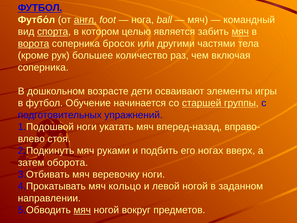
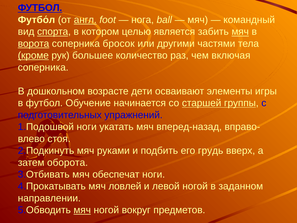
кроме underline: none -> present
ногах: ногах -> грудь
веревочку: веревочку -> обеспечат
кольцо: кольцо -> ловлей
